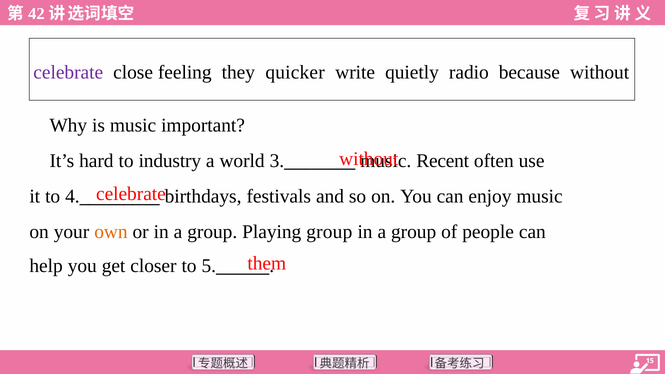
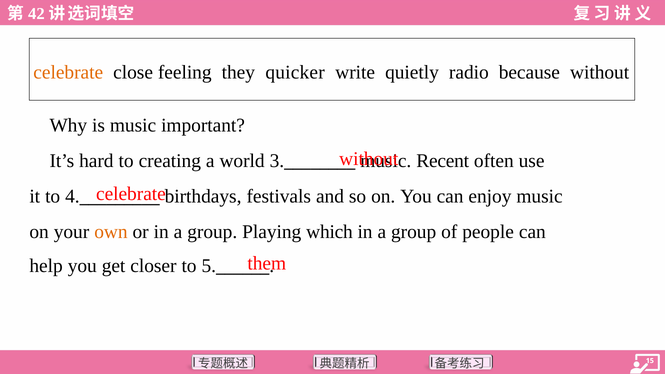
celebrate at (68, 72) colour: purple -> orange
industry: industry -> creating
Playing group: group -> which
